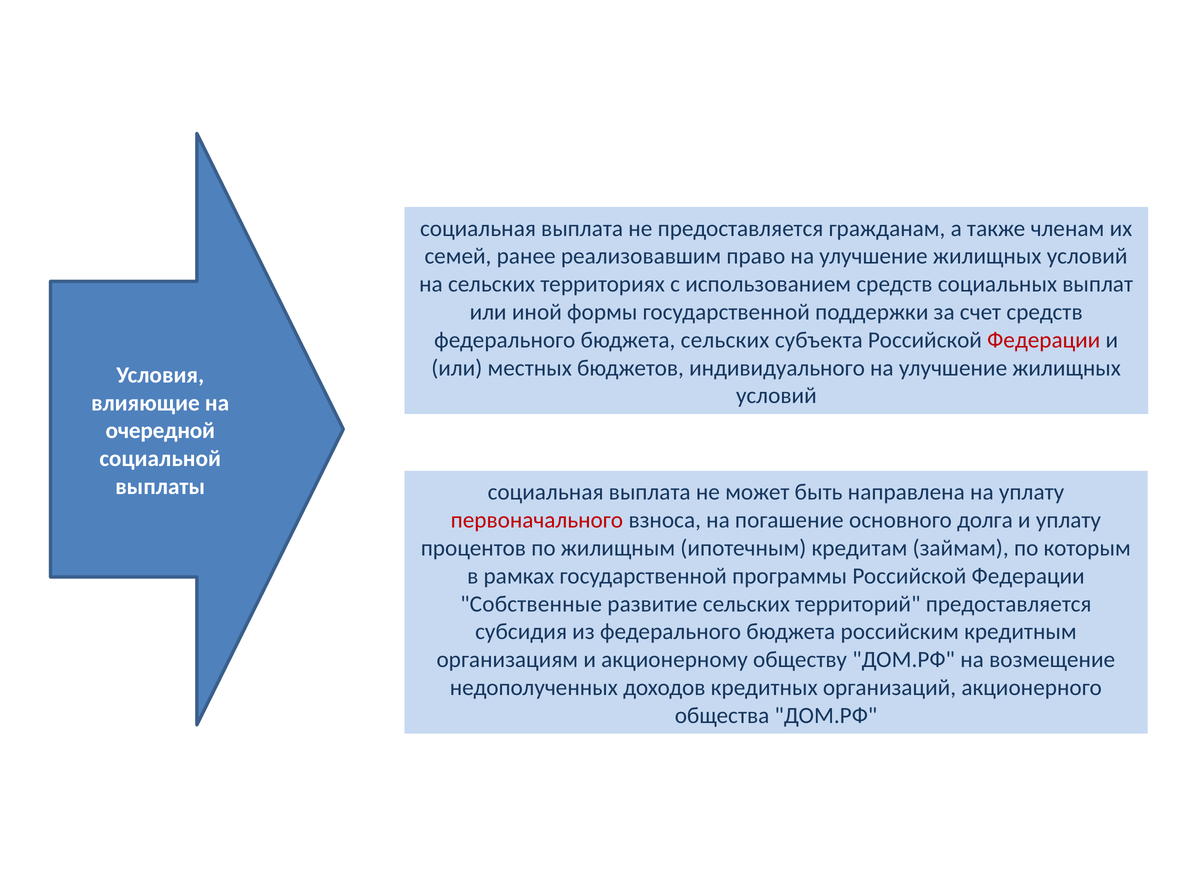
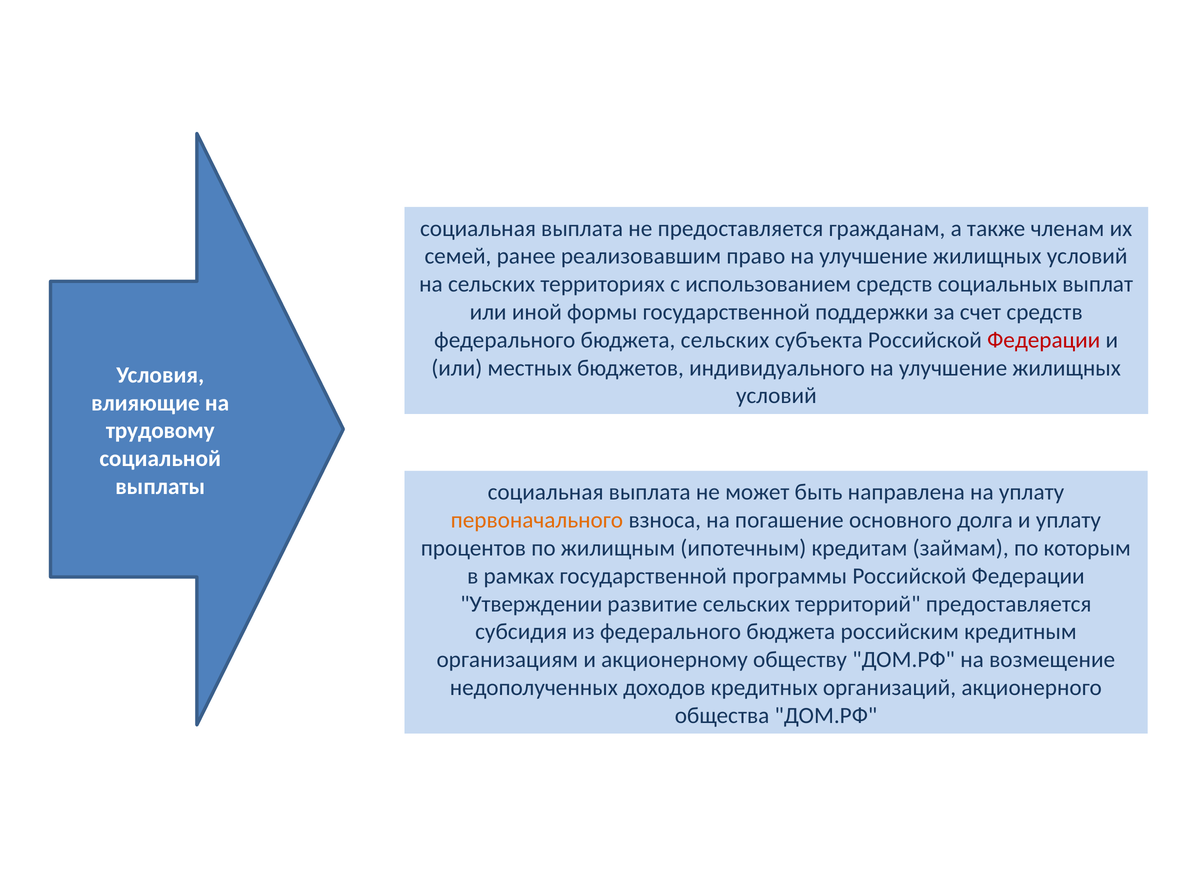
очередной: очередной -> трудовому
первоначального colour: red -> orange
Собственные: Собственные -> Утверждении
